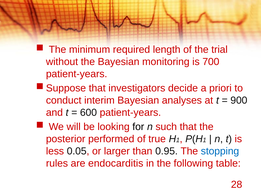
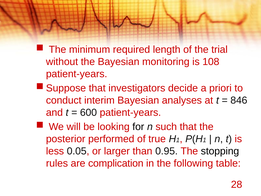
700: 700 -> 108
900: 900 -> 846
stopping colour: blue -> black
endocarditis: endocarditis -> complication
